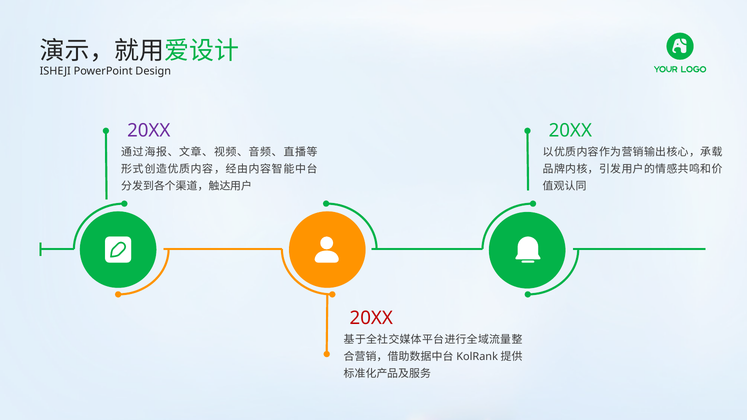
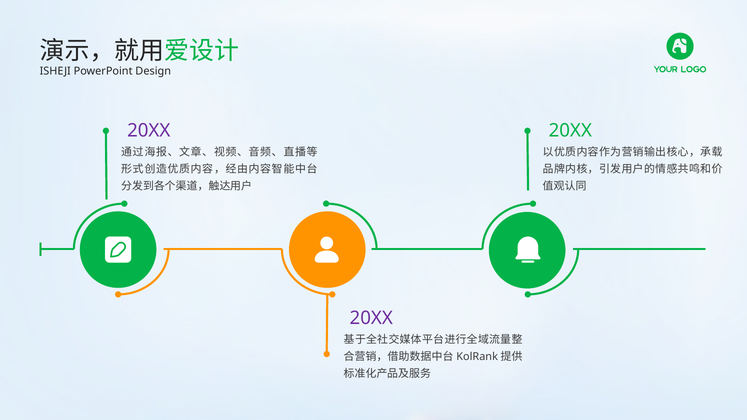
20XX at (371, 318) colour: red -> purple
